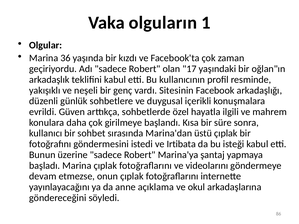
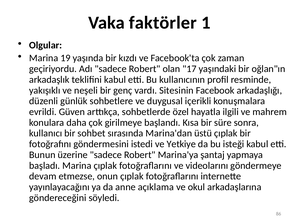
olguların: olguların -> faktörler
36: 36 -> 19
Irtibata: Irtibata -> Yetkiye
